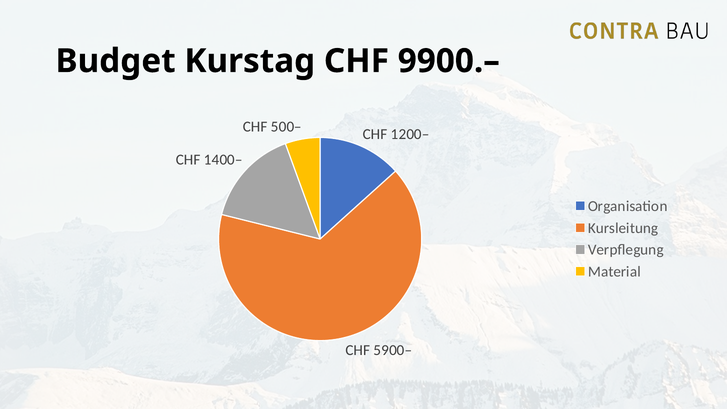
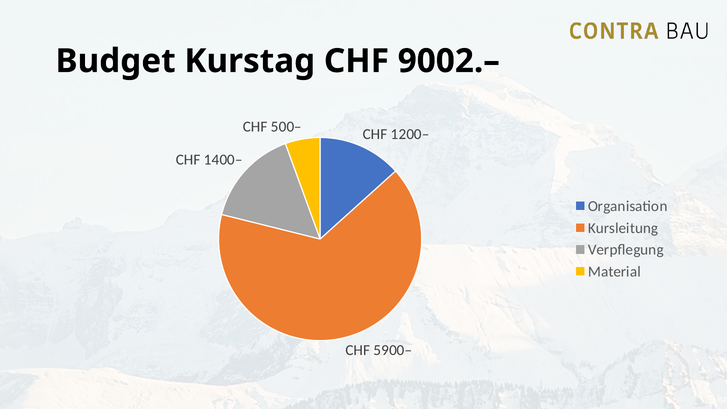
9900.–: 9900.– -> 9002.–
